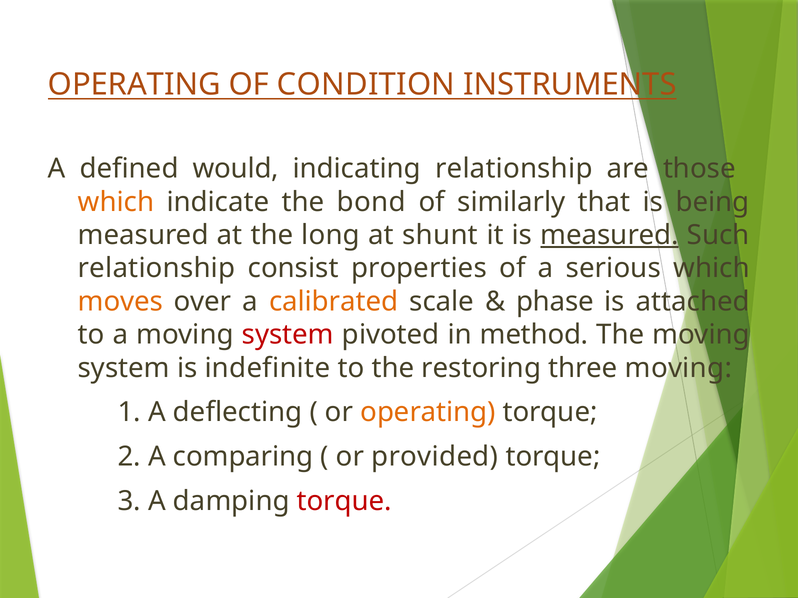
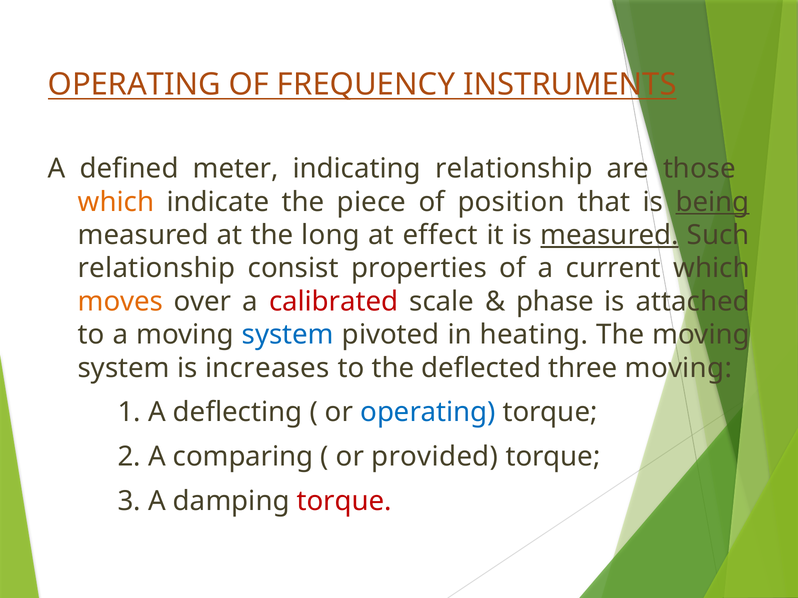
CONDITION: CONDITION -> FREQUENCY
would: would -> meter
bond: bond -> piece
similarly: similarly -> position
being underline: none -> present
shunt: shunt -> effect
serious: serious -> current
calibrated colour: orange -> red
system at (288, 335) colour: red -> blue
method: method -> heating
indefinite: indefinite -> increases
restoring: restoring -> deflected
operating at (428, 413) colour: orange -> blue
